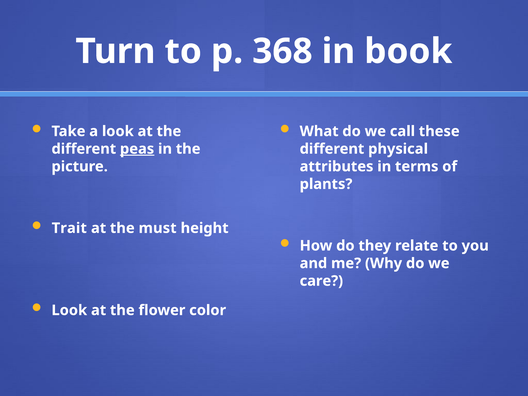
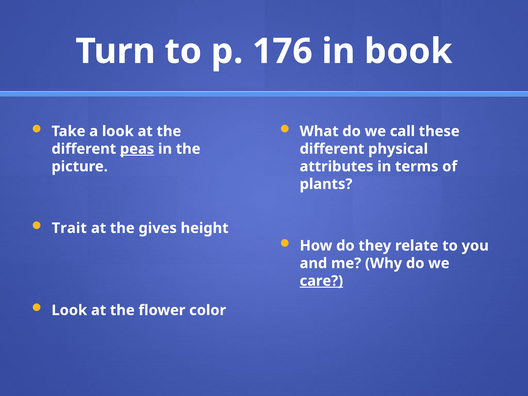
368: 368 -> 176
must: must -> gives
care underline: none -> present
